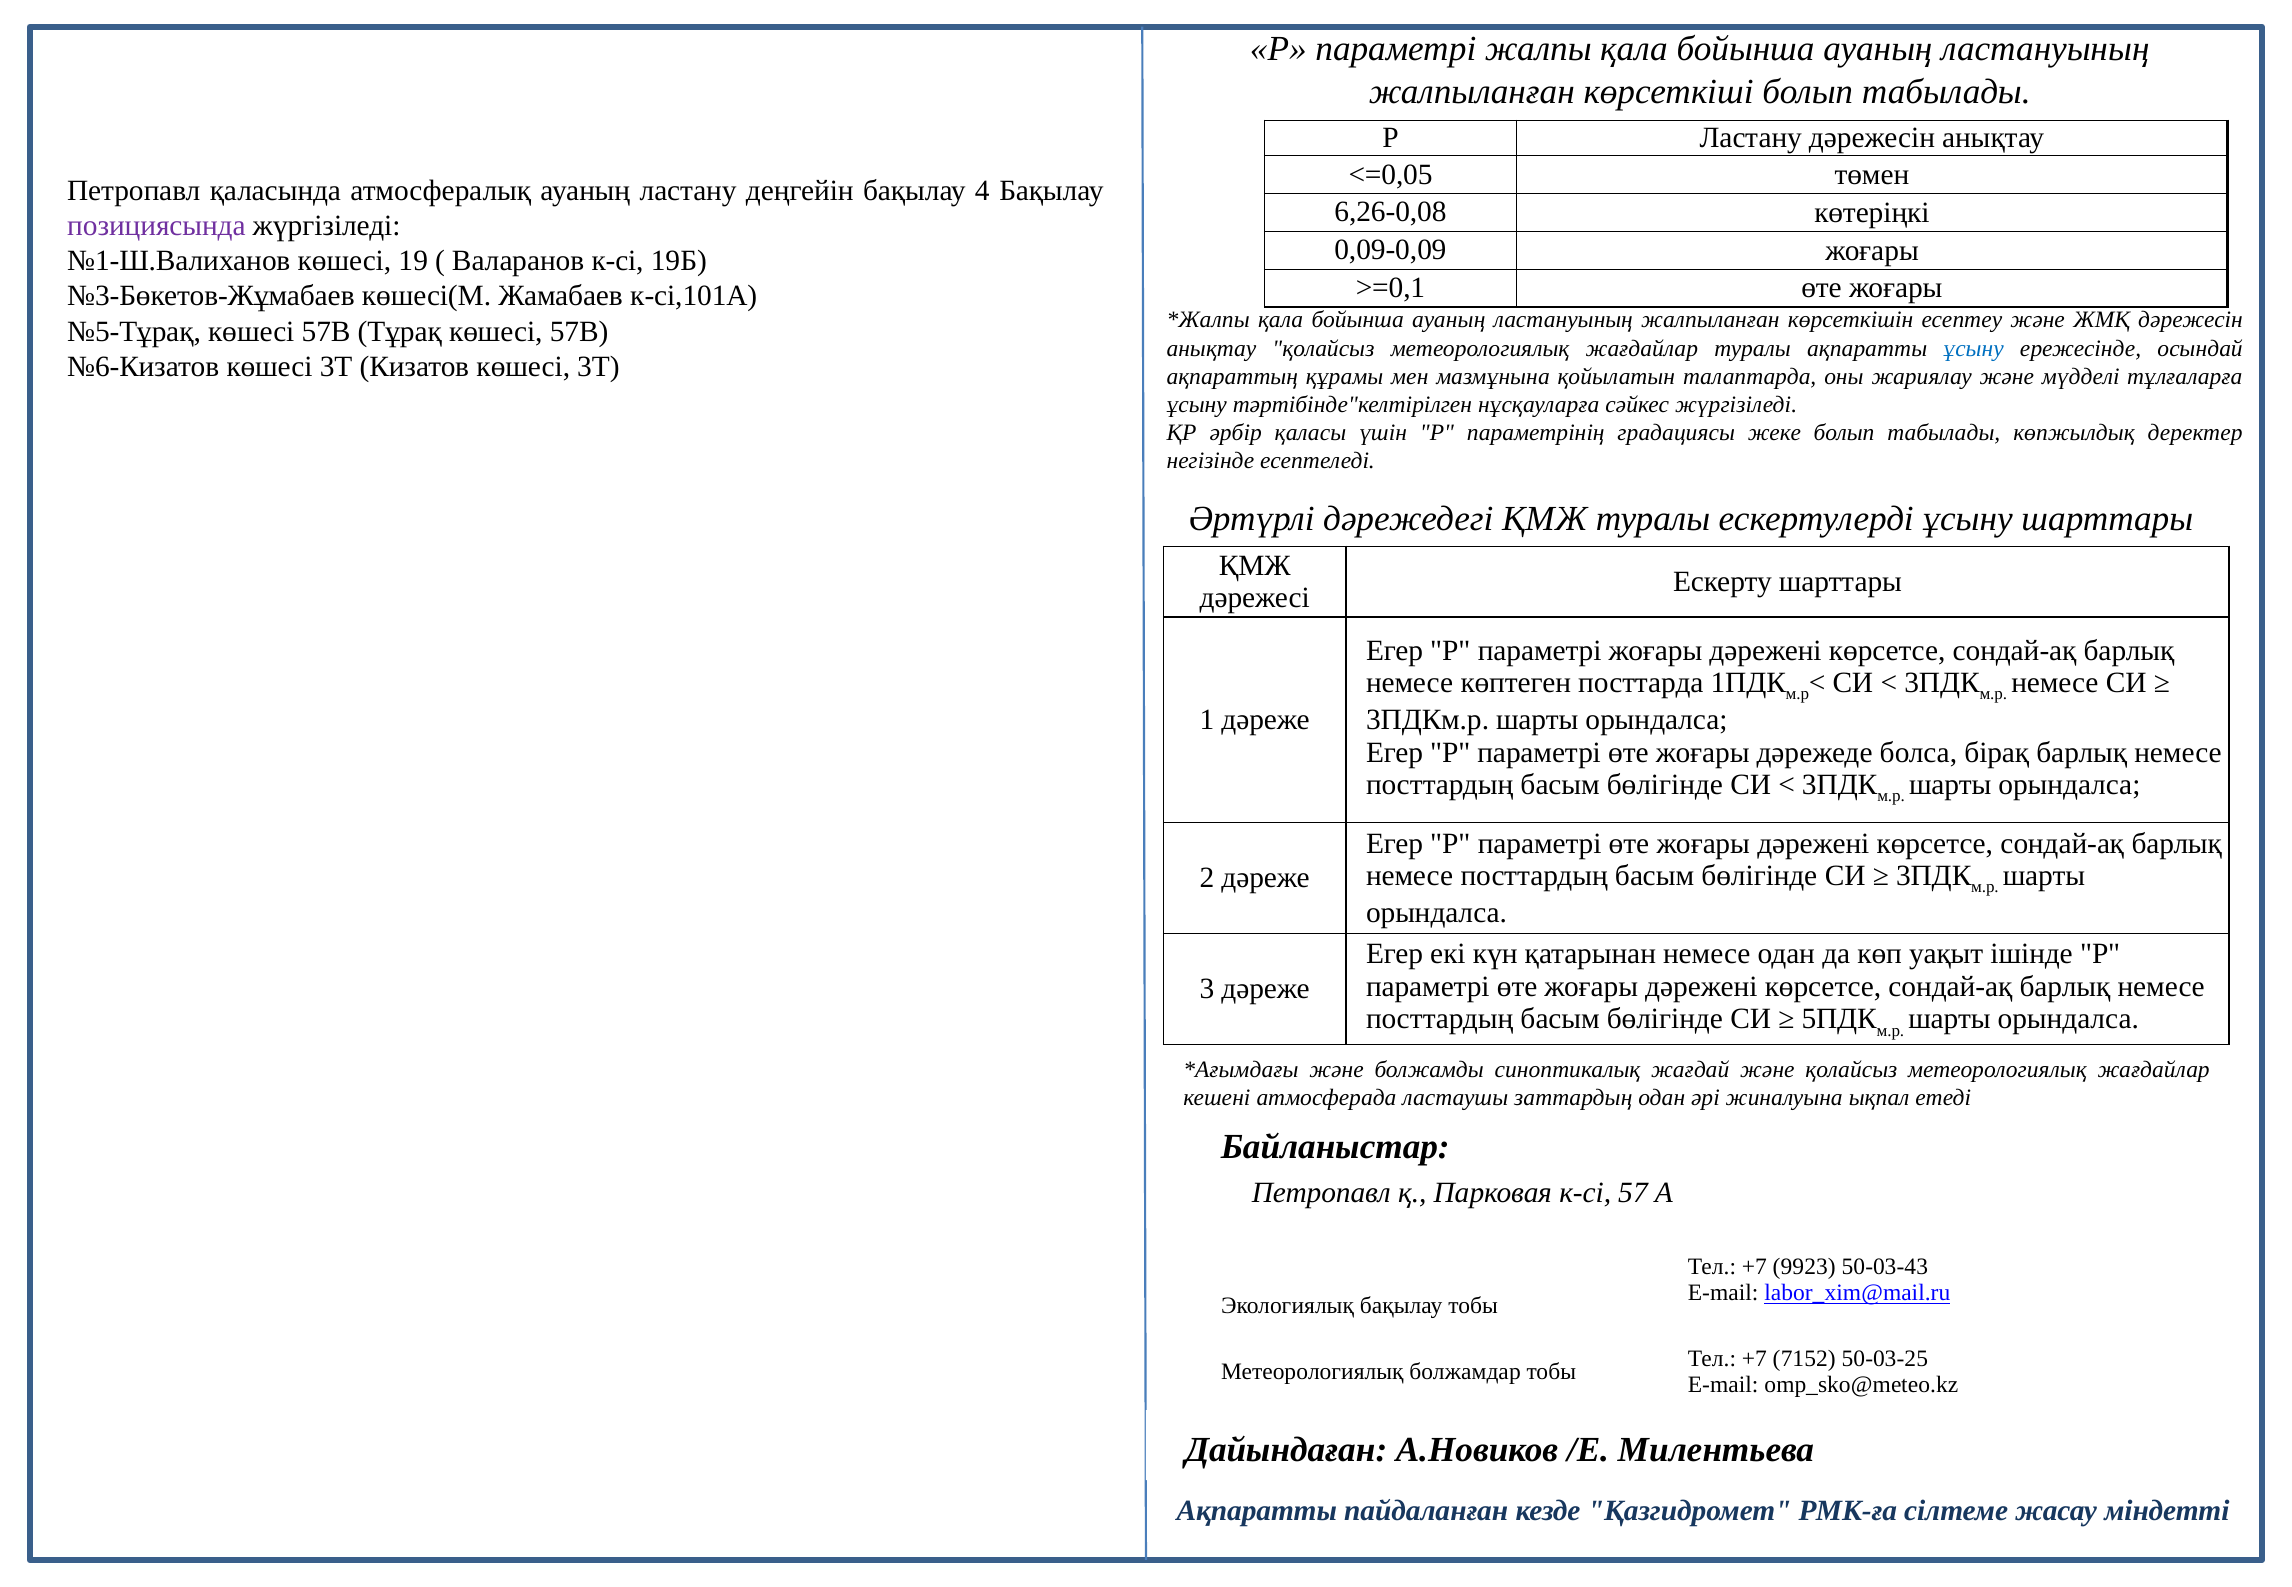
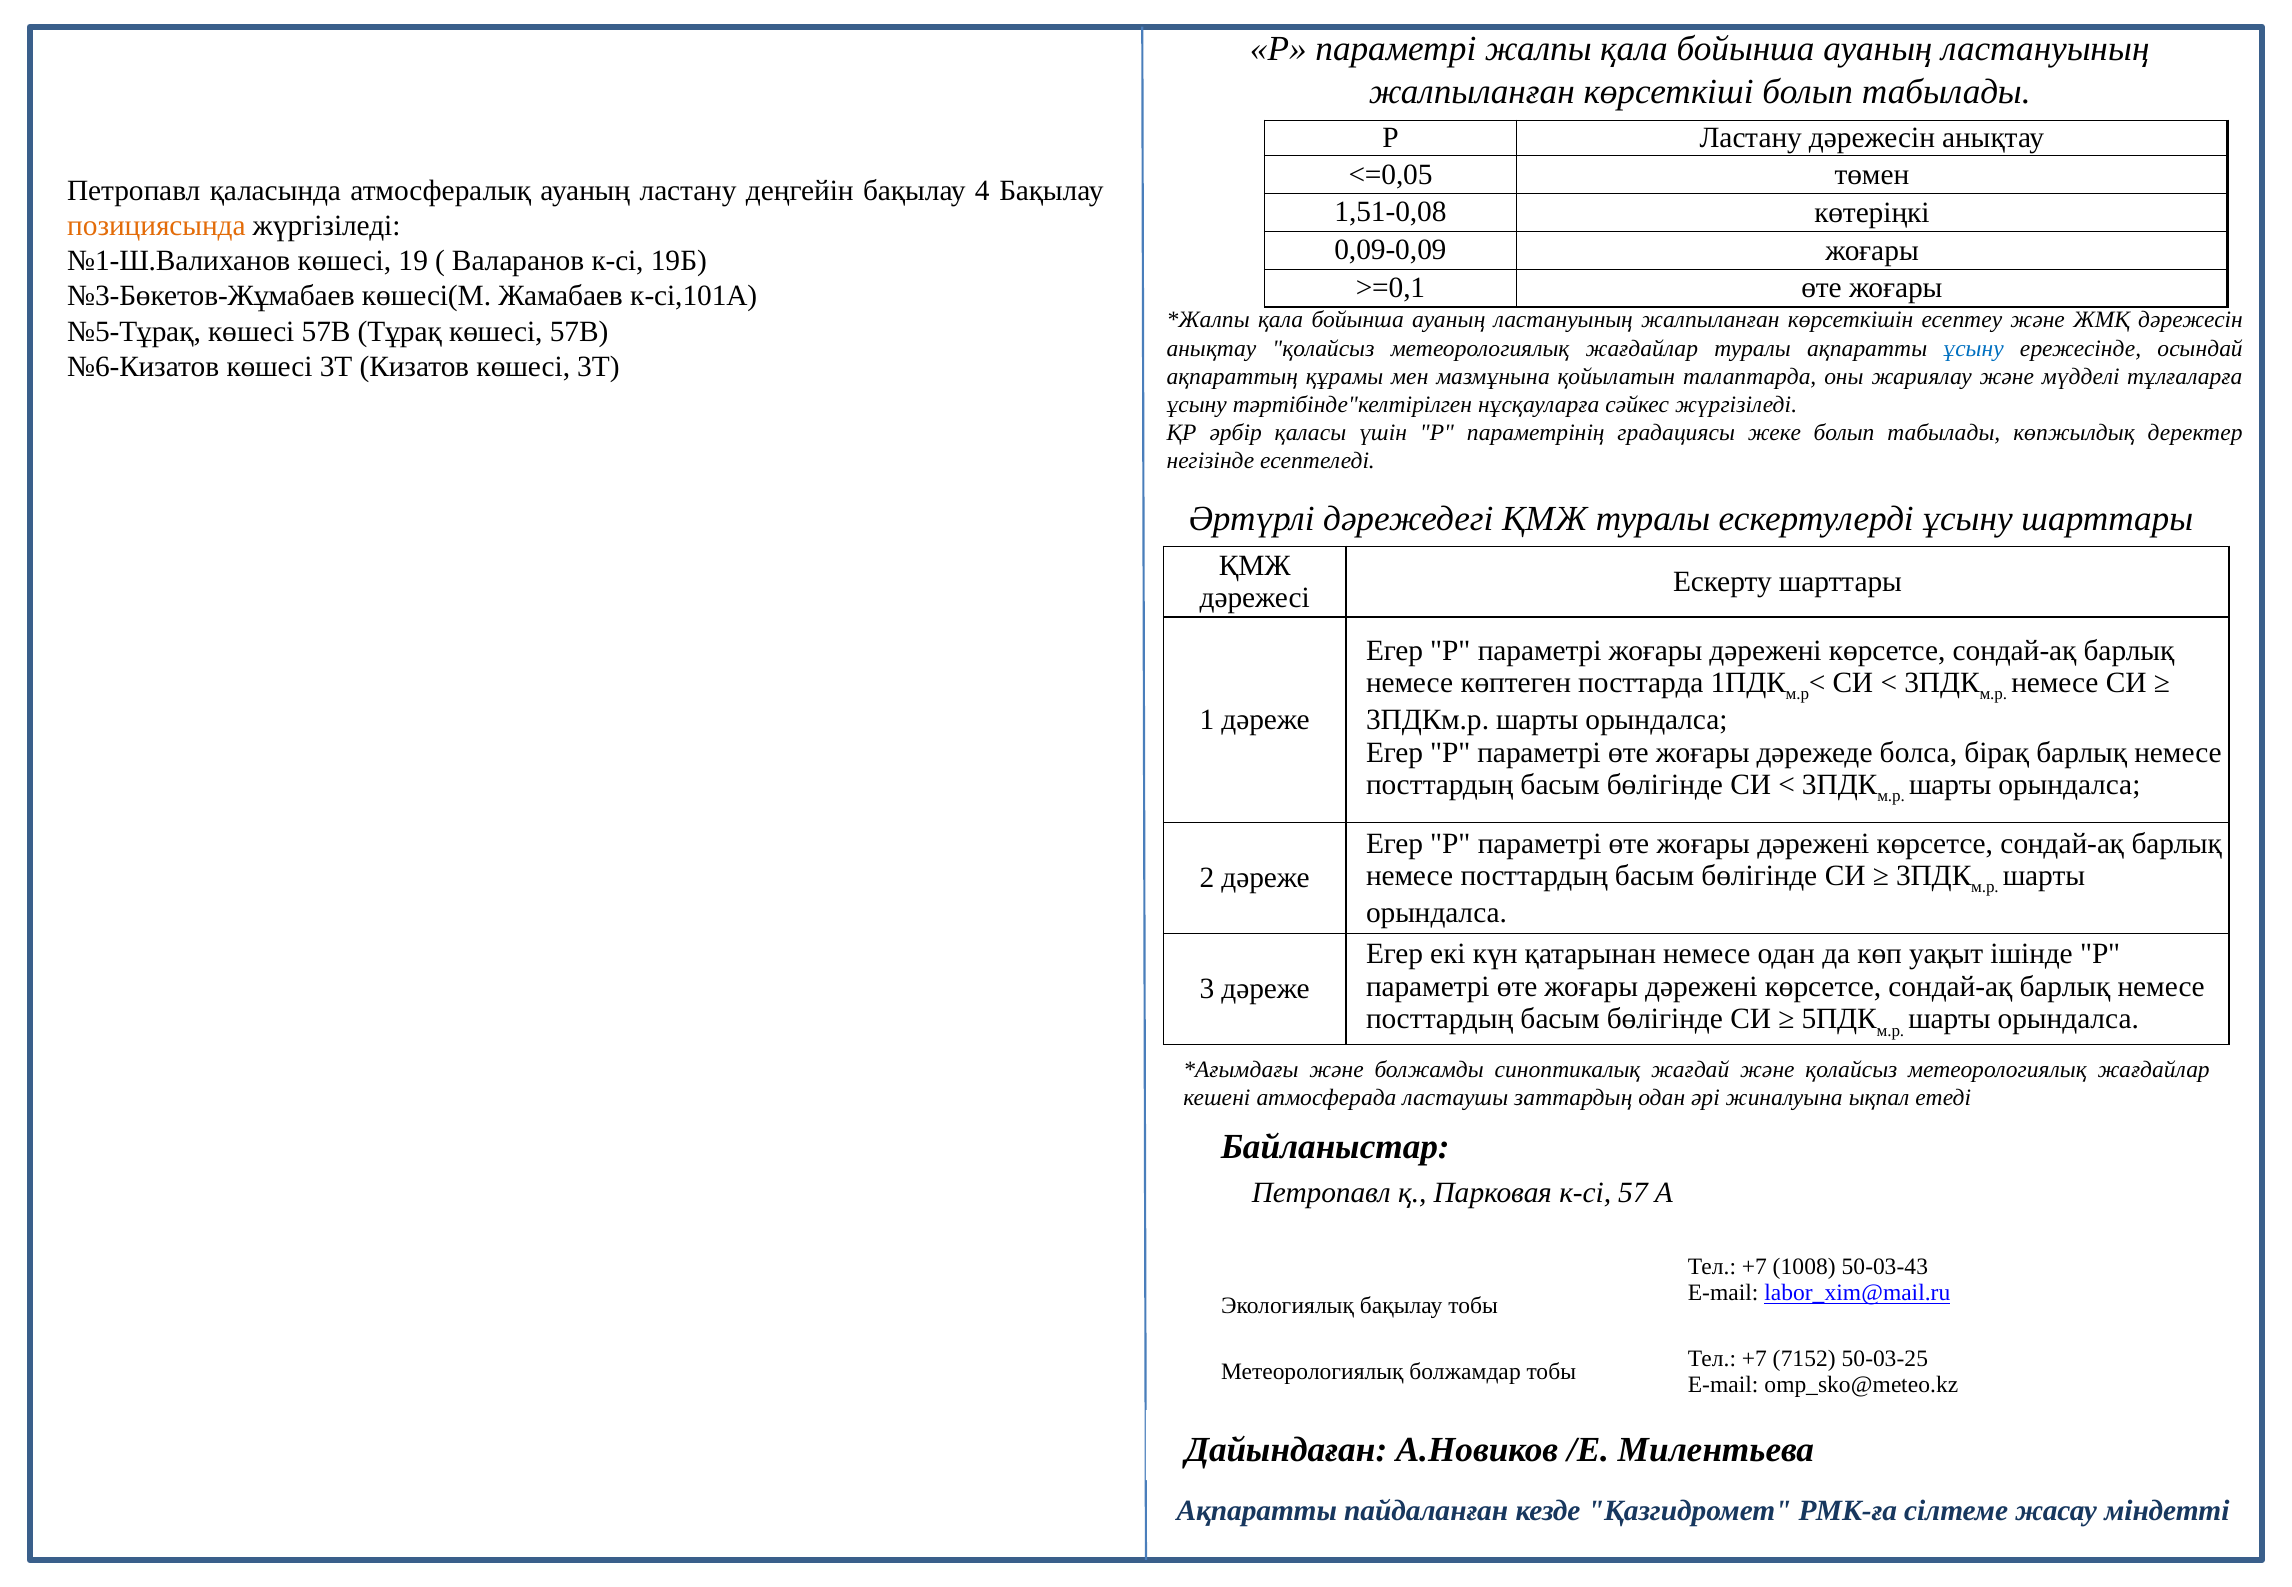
6,26-0,08: 6,26-0,08 -> 1,51-0,08
позициясында colour: purple -> orange
9923: 9923 -> 1008
